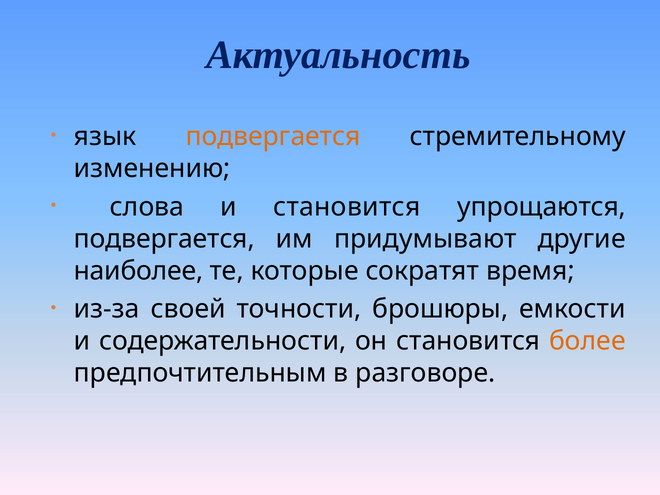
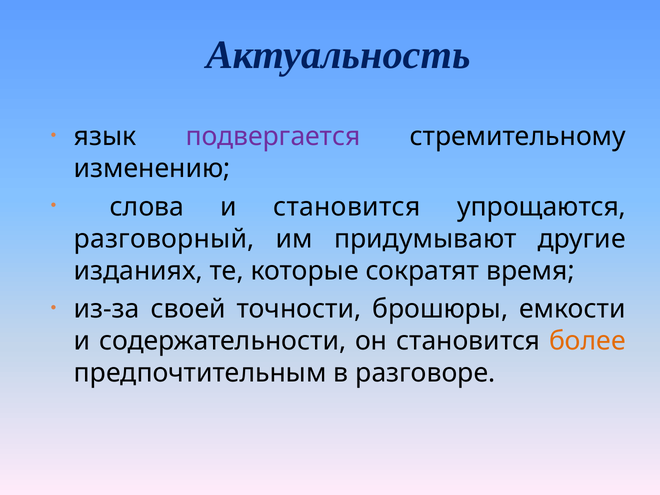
подвергается at (273, 137) colour: orange -> purple
подвергается at (164, 239): подвергается -> разговорный
наиболее: наиболее -> изданиях
